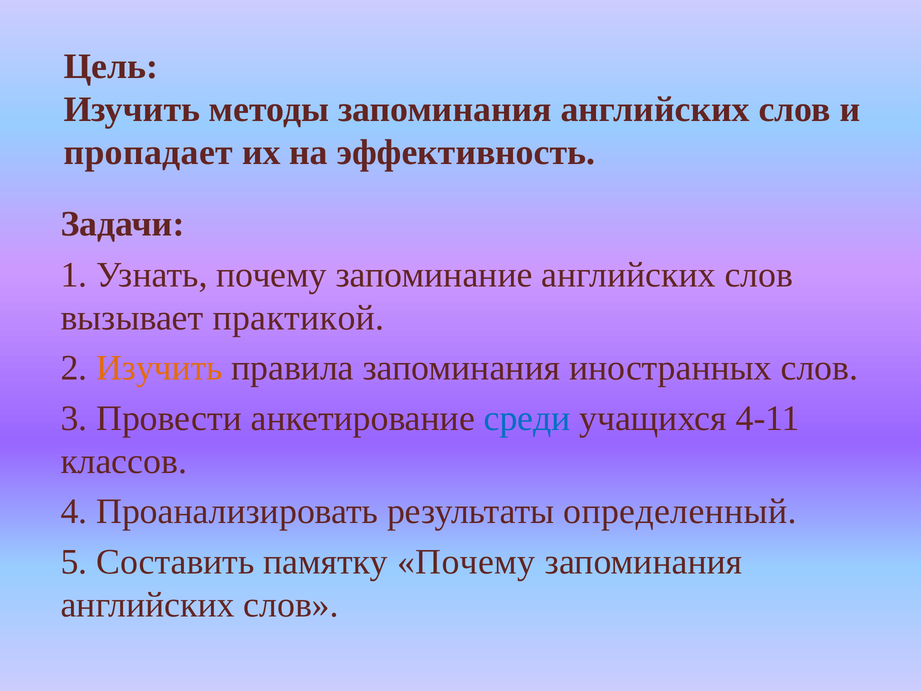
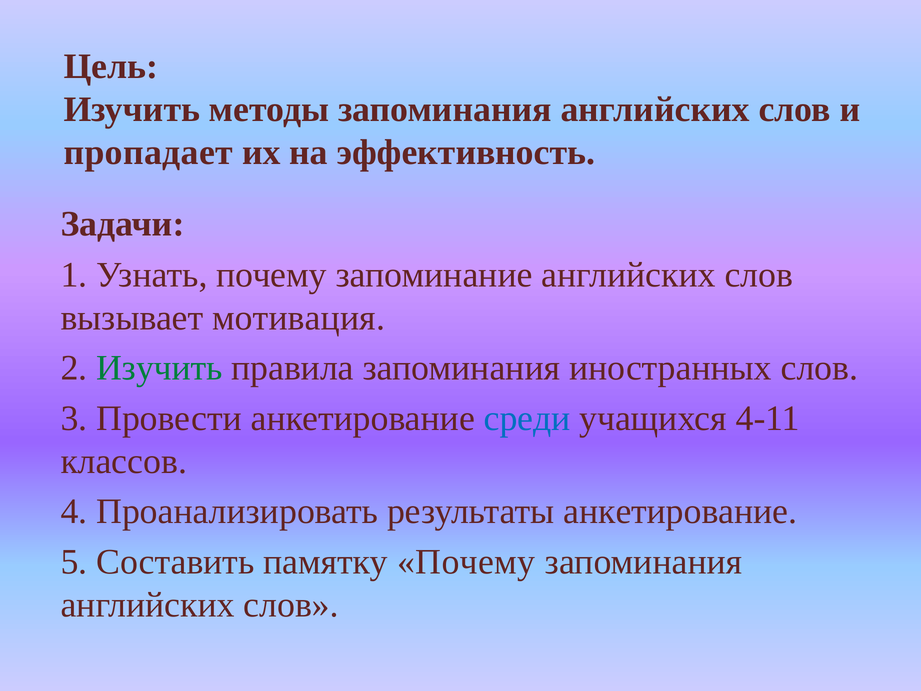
практикой: практикой -> мотивация
Изучить at (159, 368) colour: orange -> green
результаты определенный: определенный -> анкетирование
